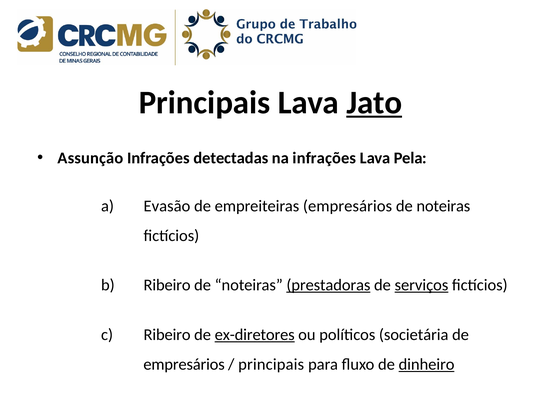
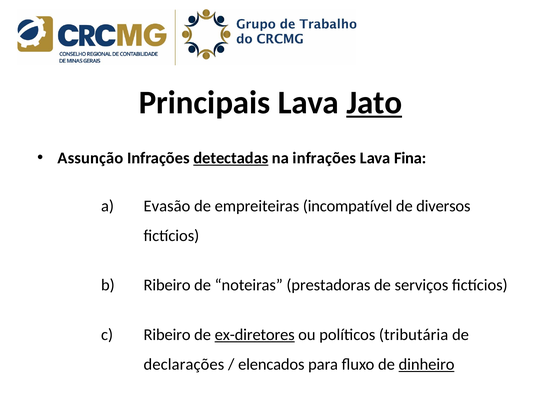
detectadas underline: none -> present
Pela: Pela -> Fina
empreiteiras empresários: empresários -> incompatível
noteiras at (443, 206): noteiras -> diversos
prestadoras underline: present -> none
serviços underline: present -> none
societária: societária -> tributária
empresários at (184, 364): empresários -> declarações
principais at (271, 364): principais -> elencados
